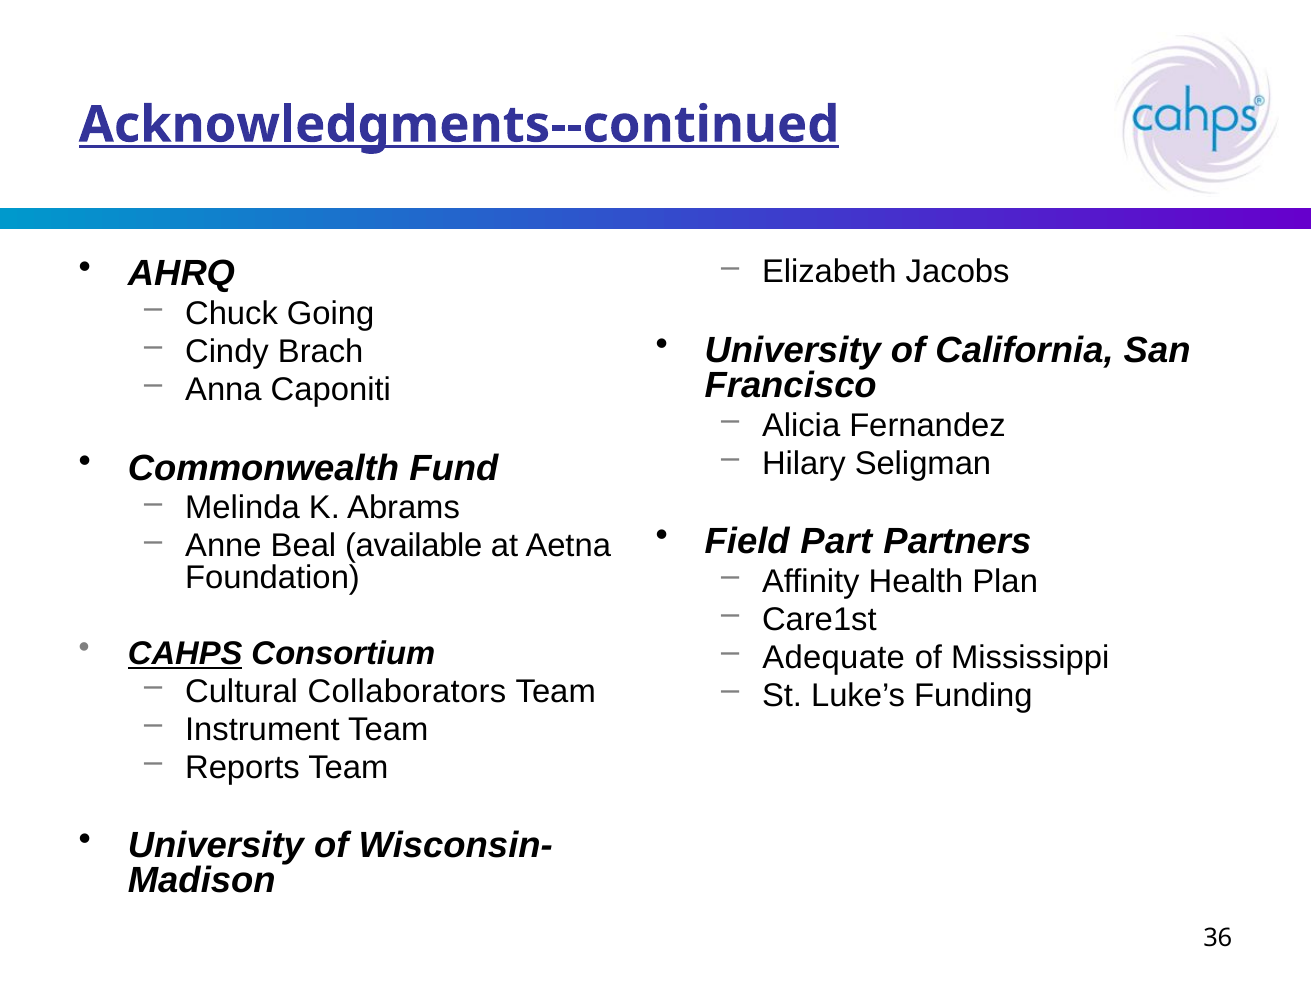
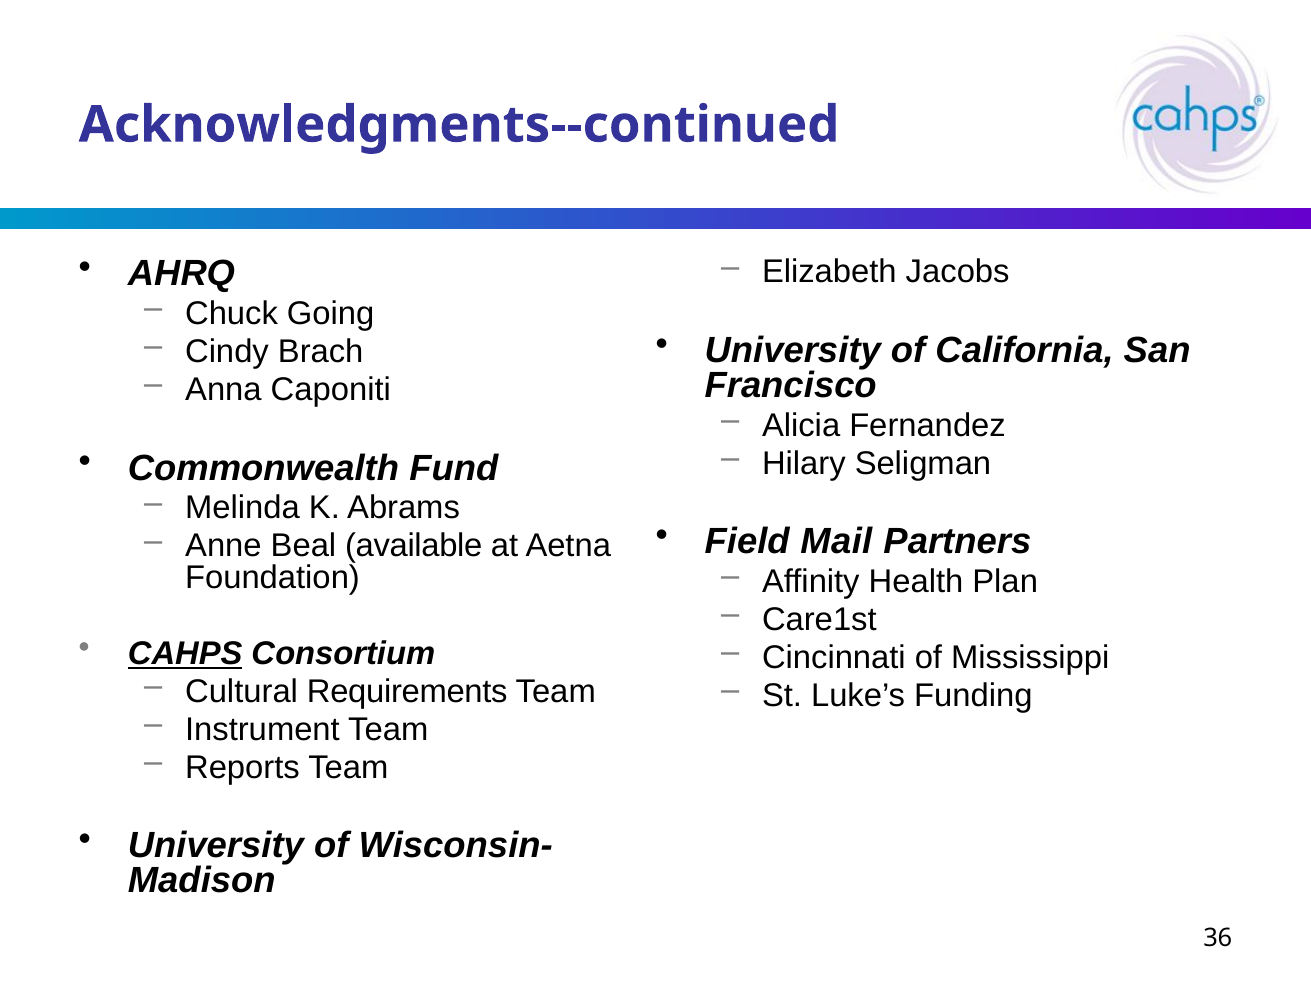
Acknowledgments--continued underline: present -> none
Part: Part -> Mail
Adequate: Adequate -> Cincinnati
Collaborators: Collaborators -> Requirements
